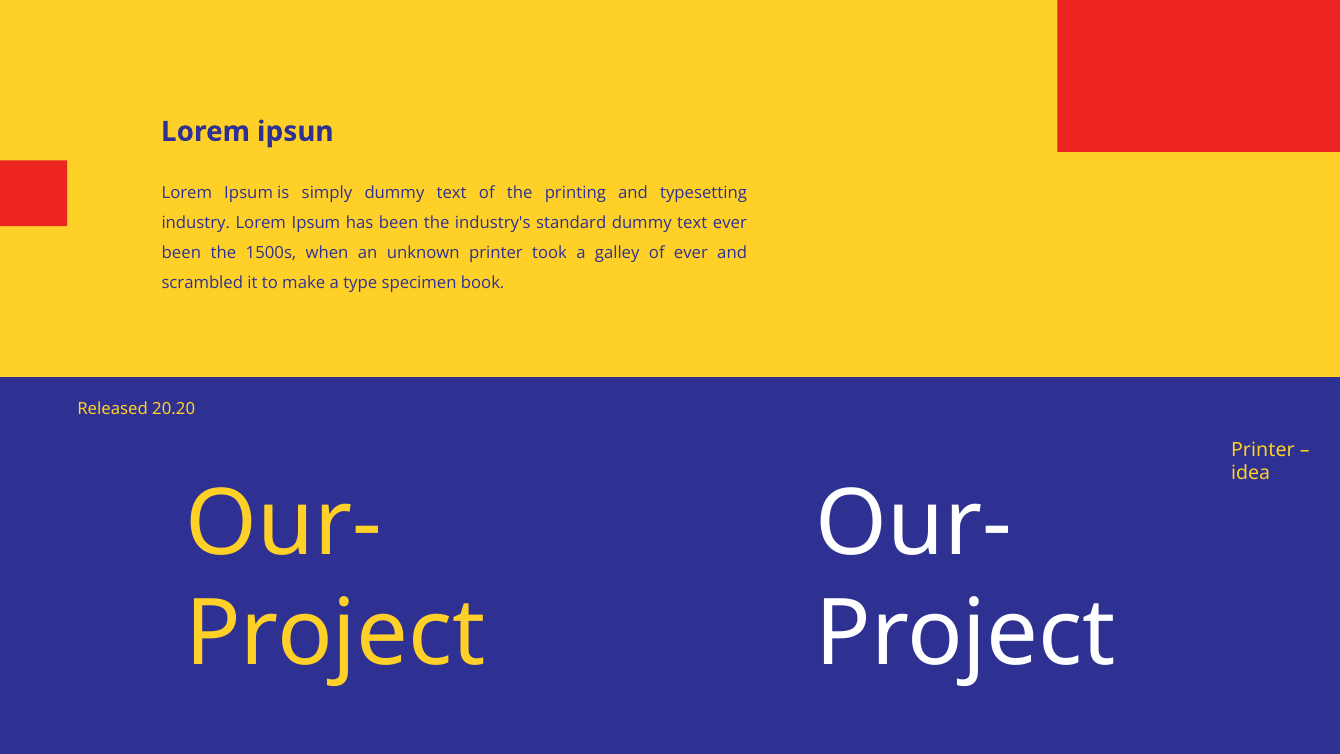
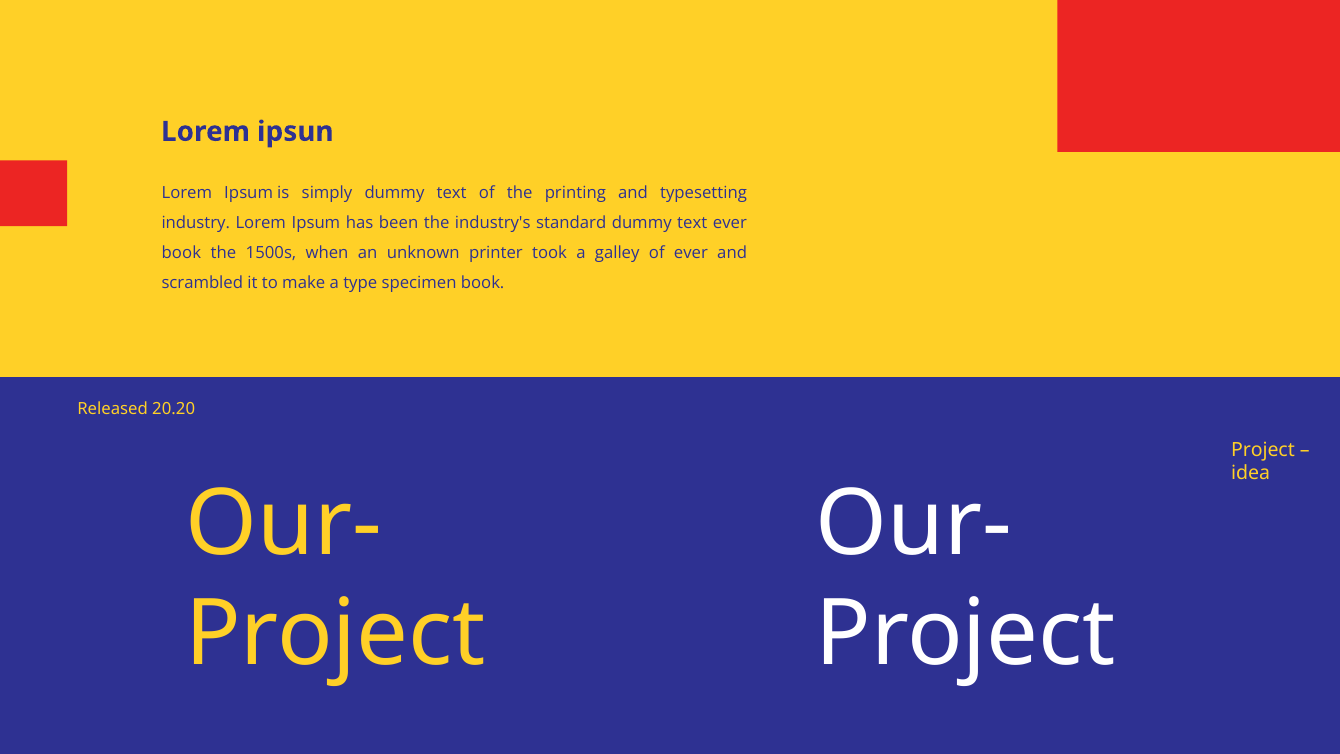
been at (181, 253): been -> book
Printer at (1263, 450): Printer -> Project
